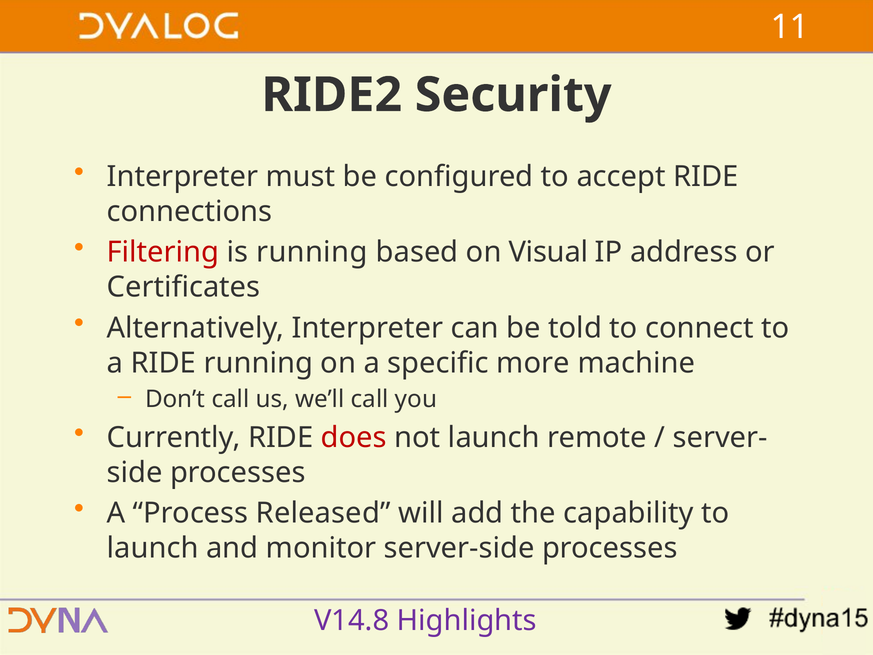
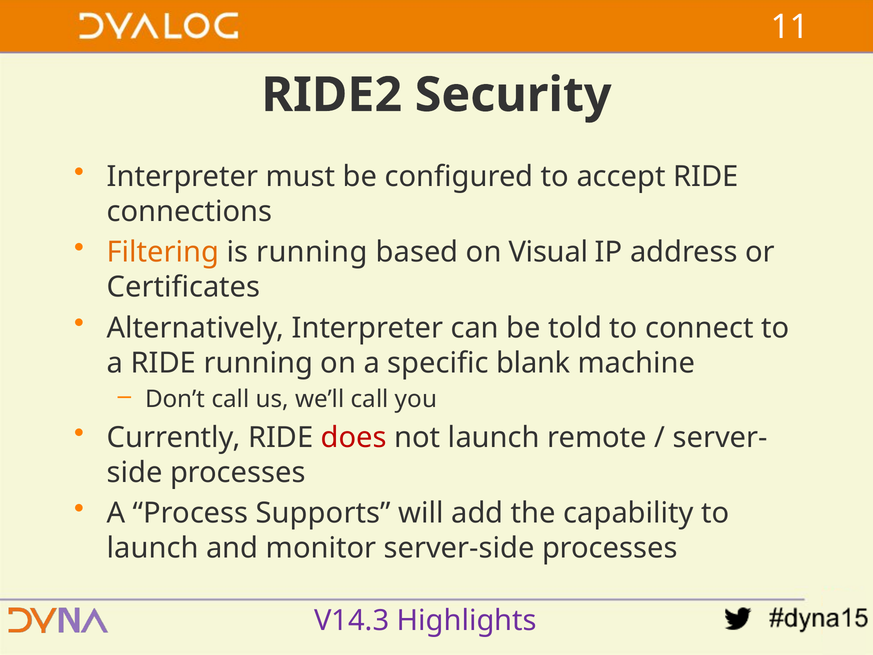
Filtering colour: red -> orange
more: more -> blank
Released: Released -> Supports
V14.8: V14.8 -> V14.3
